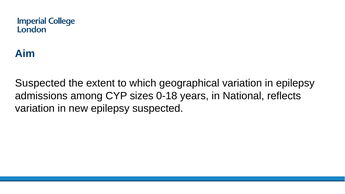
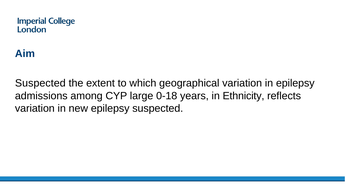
sizes: sizes -> large
National: National -> Ethnicity
